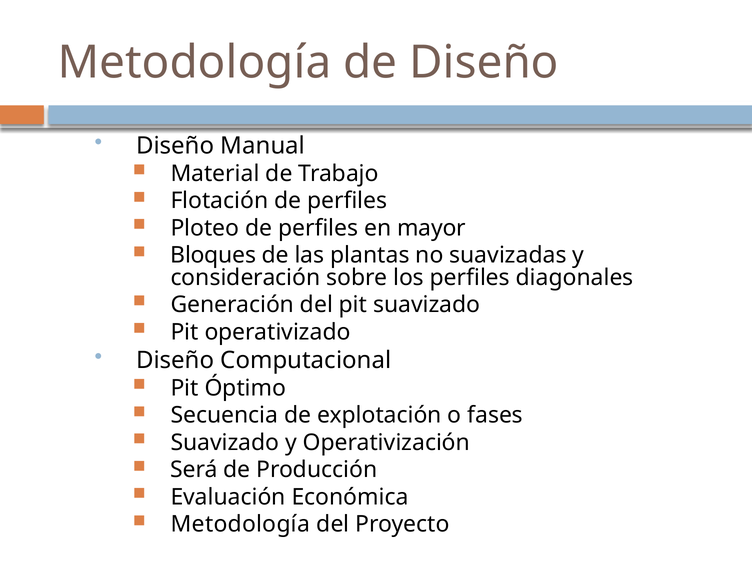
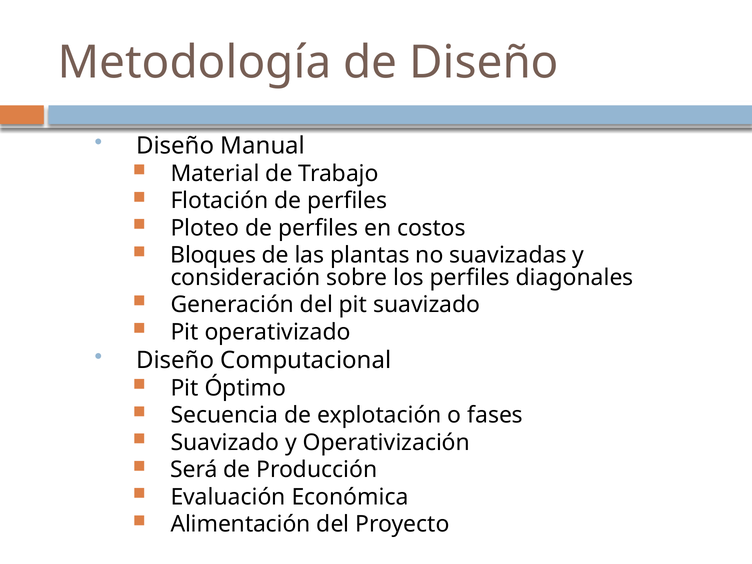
mayor: mayor -> costos
Metodología at (240, 524): Metodología -> Alimentación
